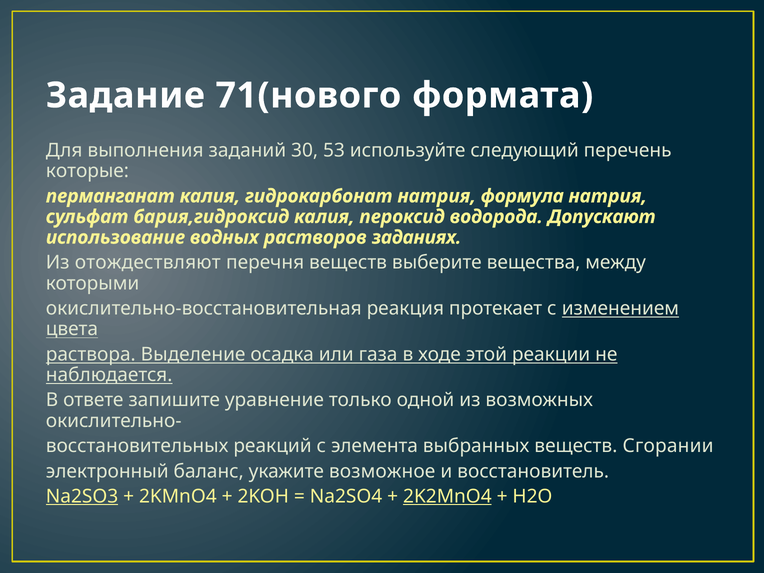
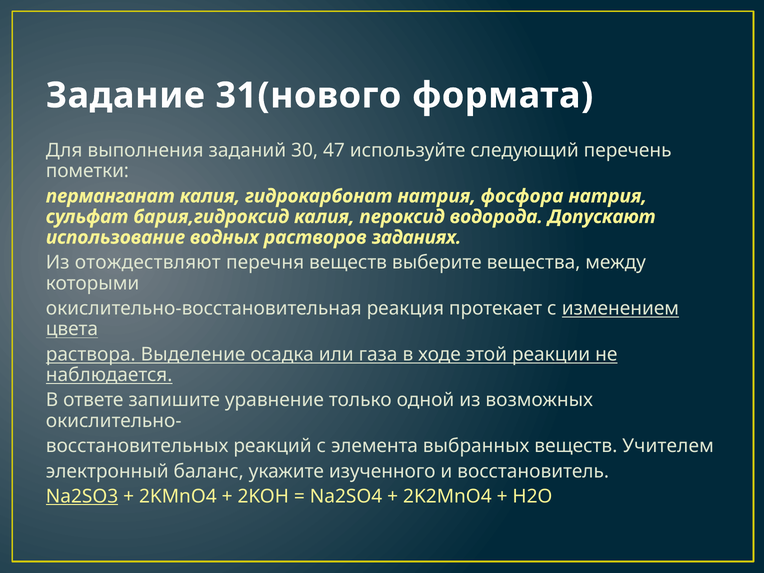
71(нового: 71(нового -> 31(нового
53: 53 -> 47
которые: которые -> пометки
формула: формула -> фосфора
Сгорании: Сгорании -> Учителем
возможное: возможное -> изученного
2K2MnO4 underline: present -> none
